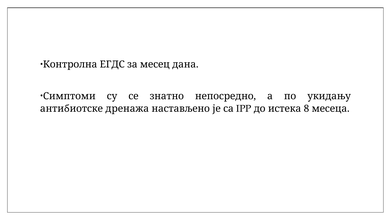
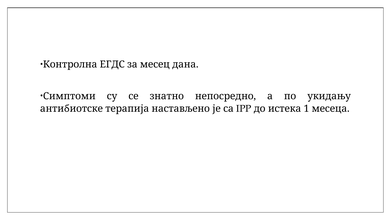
дренажа: дренажа -> терапија
8: 8 -> 1
